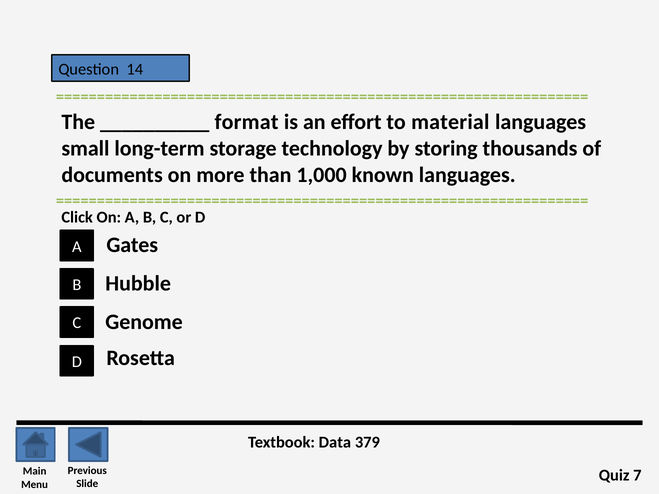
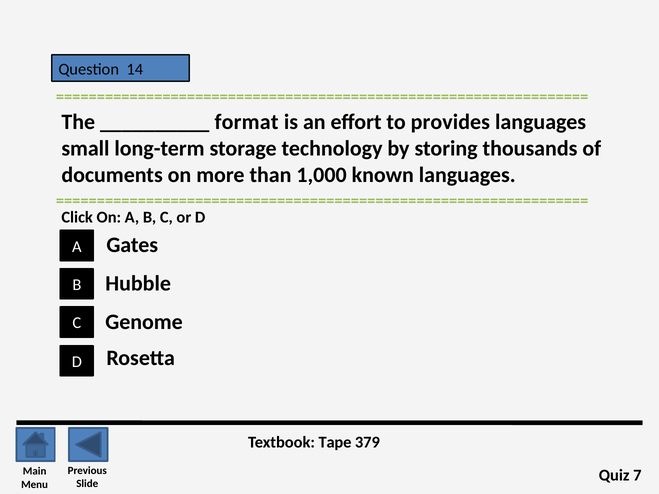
material: material -> provides
Data: Data -> Tape
